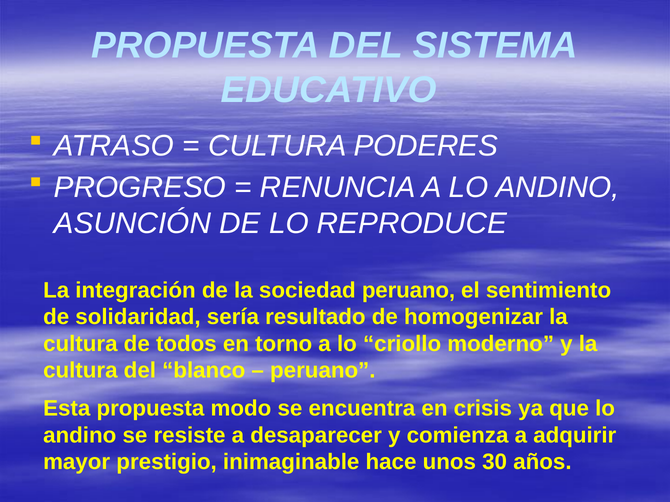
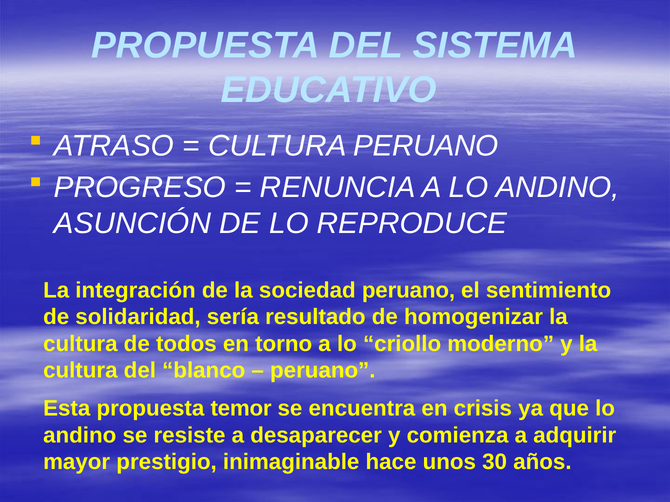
CULTURA PODERES: PODERES -> PERUANO
modo: modo -> temor
